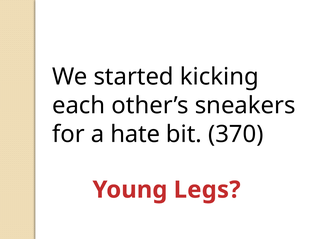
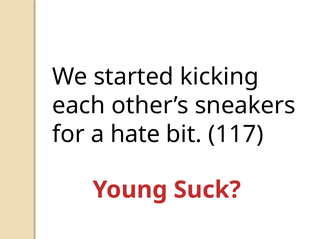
370: 370 -> 117
Legs: Legs -> Suck
